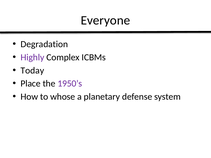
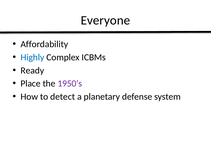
Degradation: Degradation -> Affordability
Highly colour: purple -> blue
Today: Today -> Ready
whose: whose -> detect
